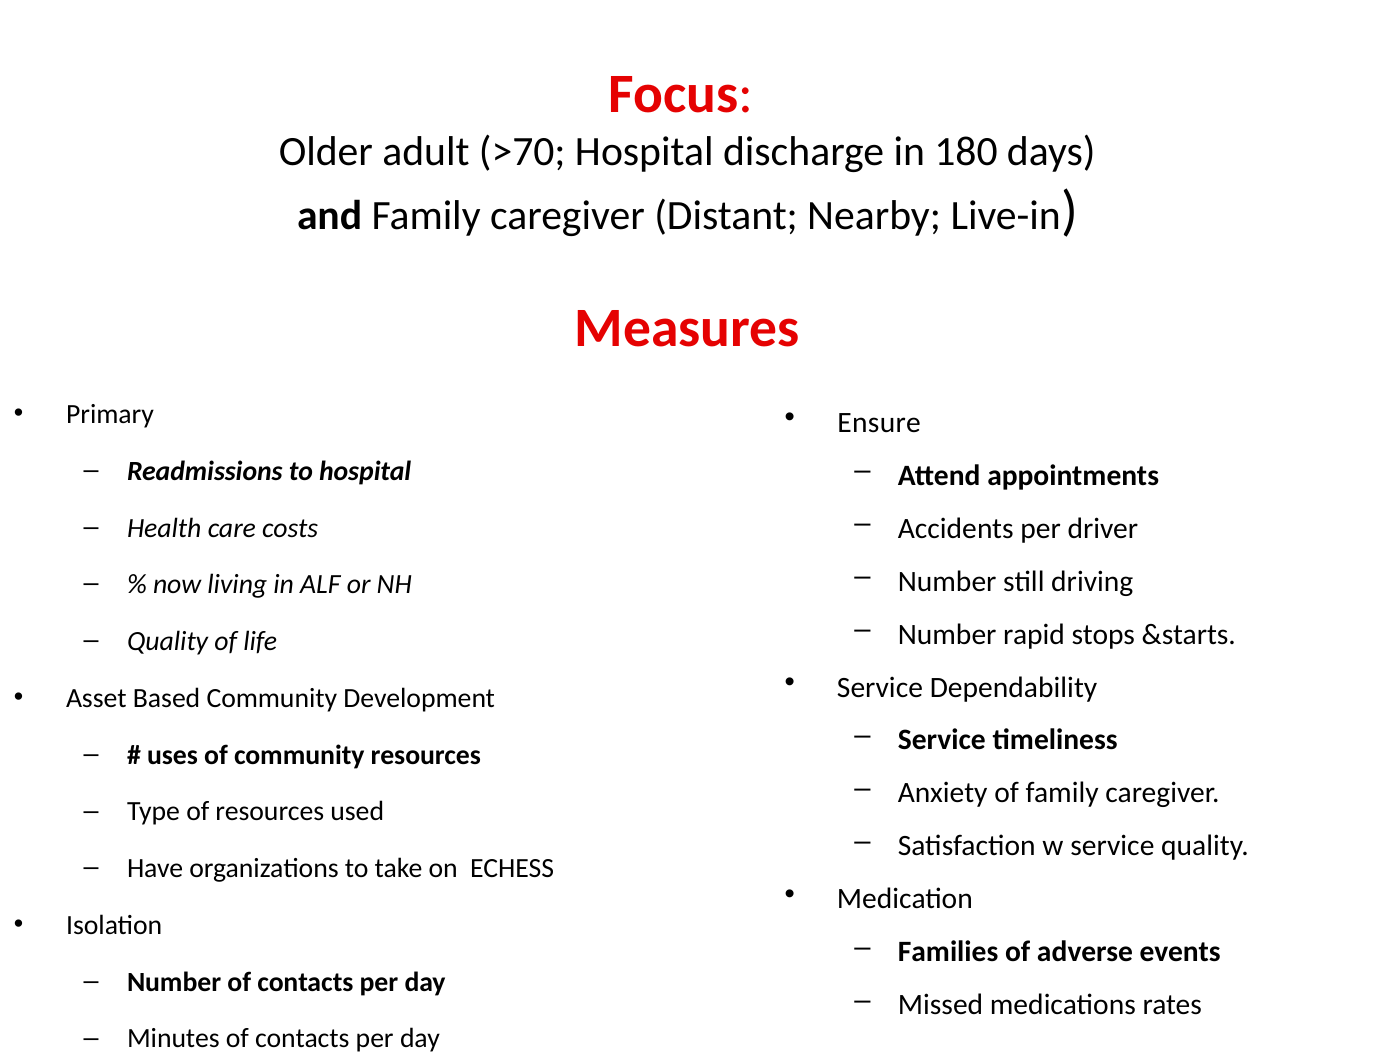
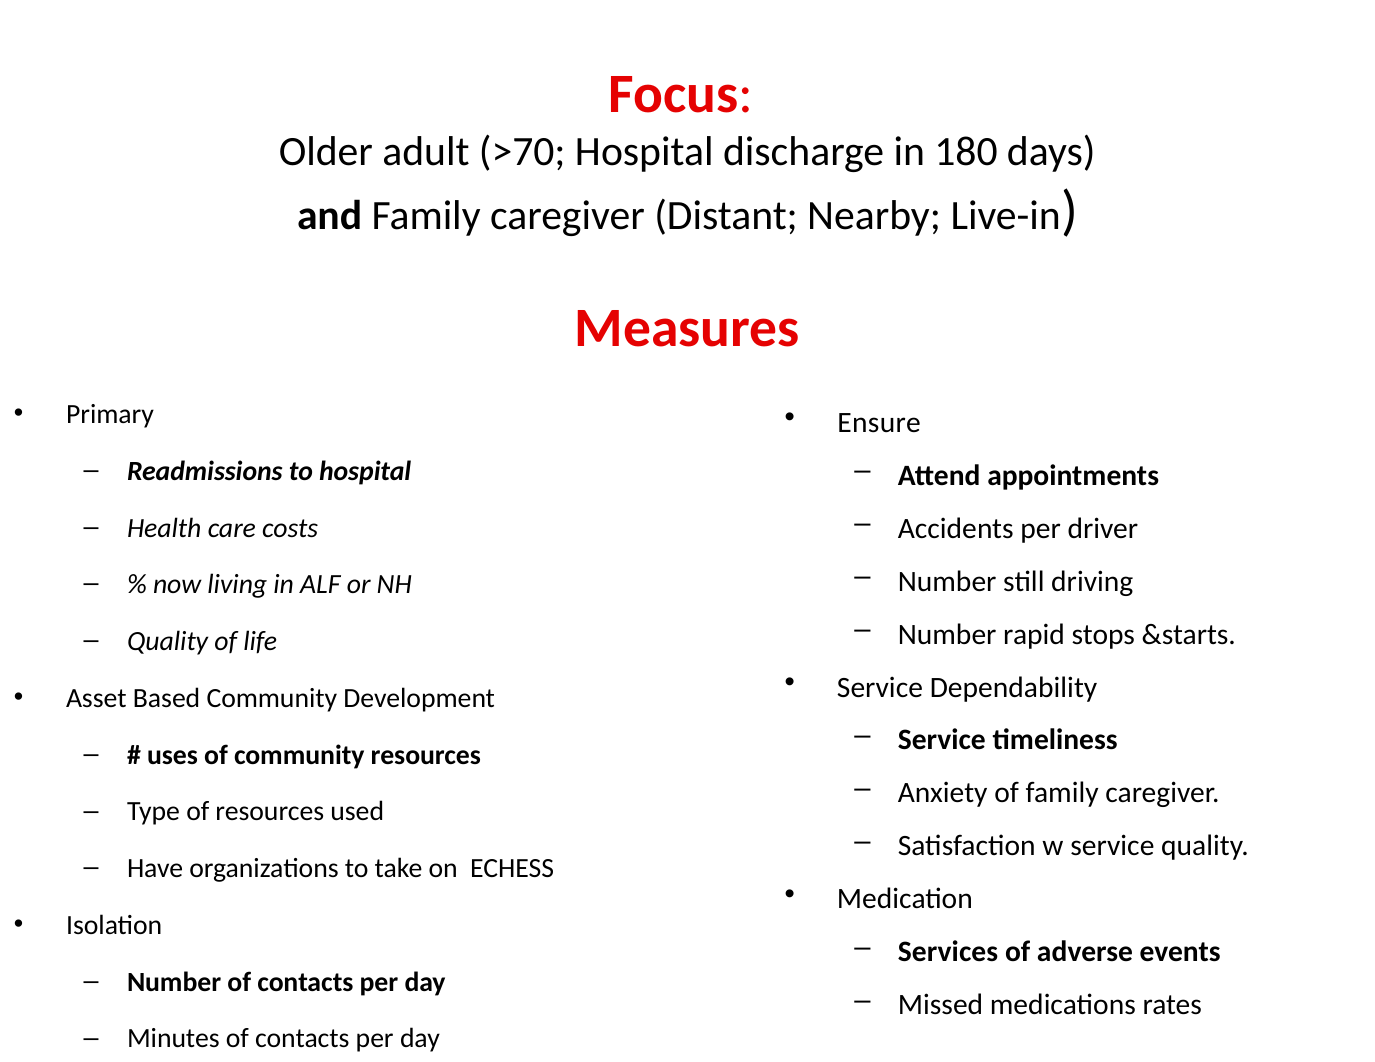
Families: Families -> Services
